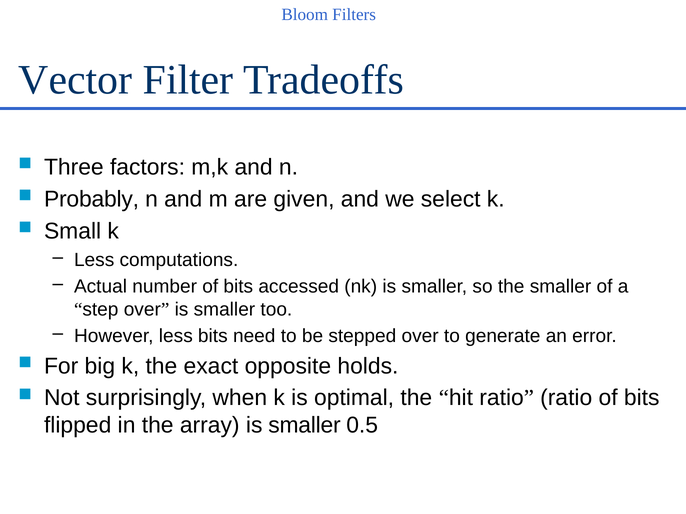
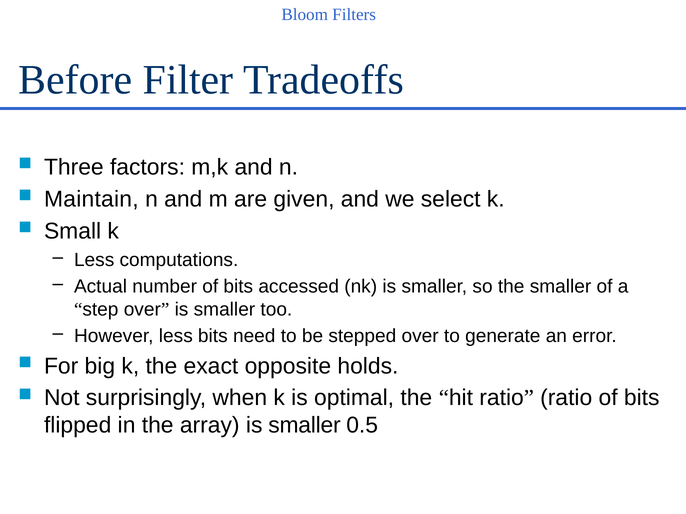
Vector: Vector -> Before
Probably: Probably -> Maintain
